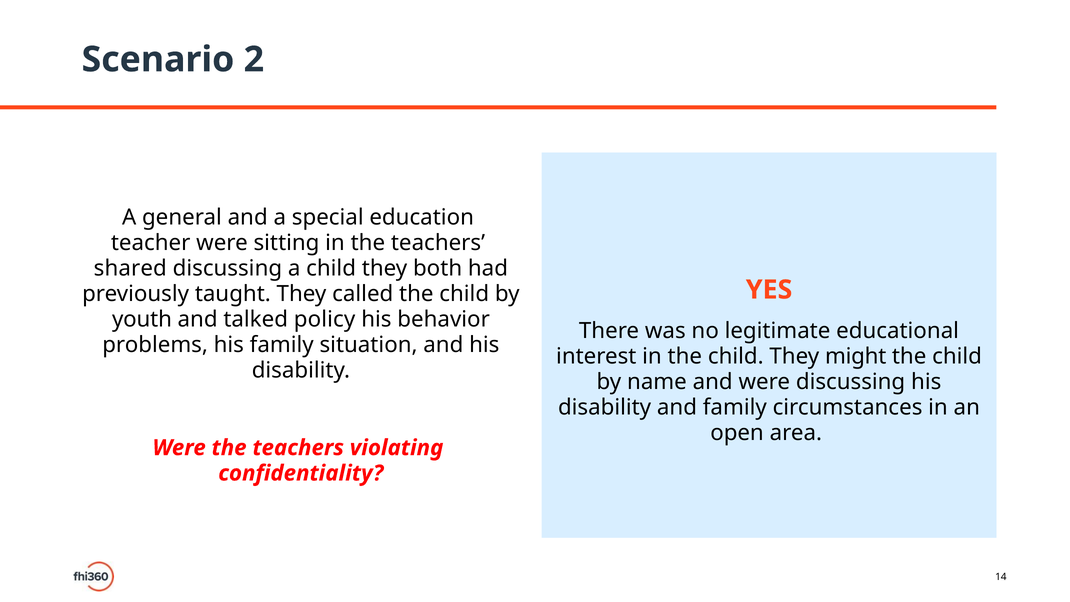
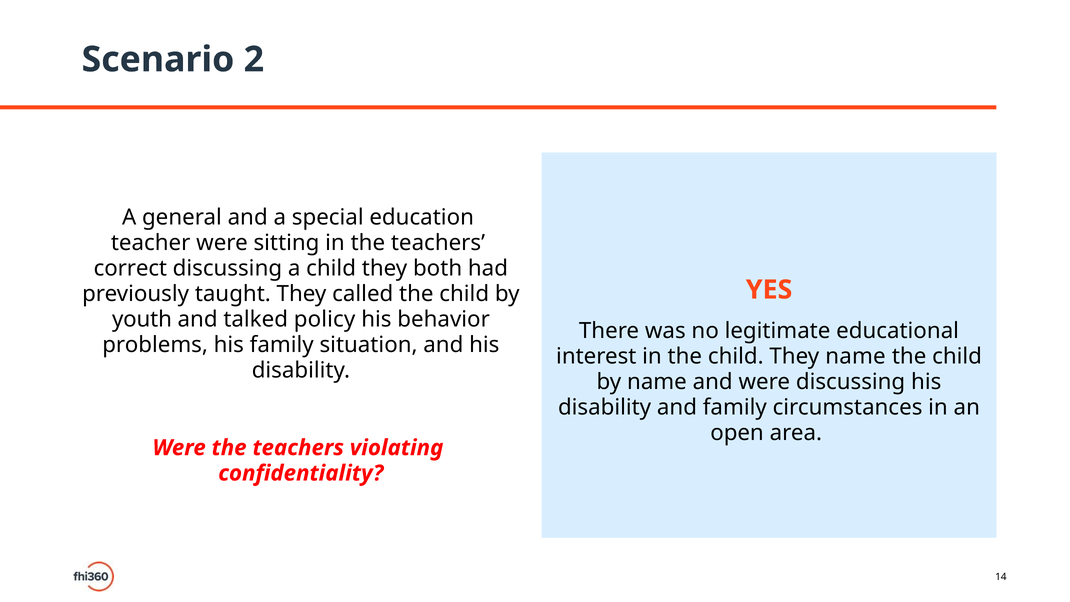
shared: shared -> correct
They might: might -> name
